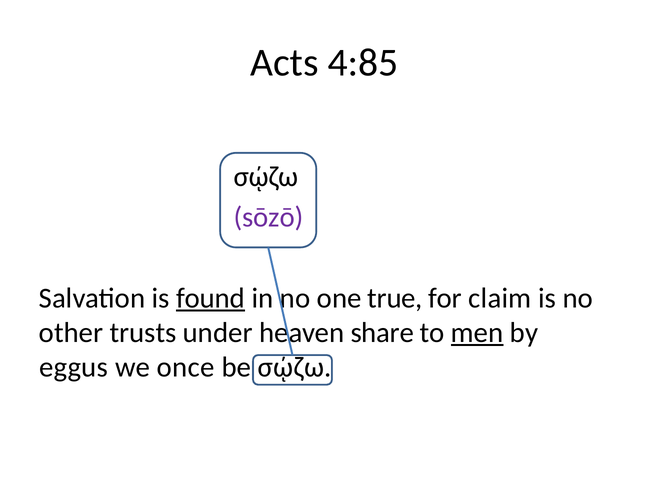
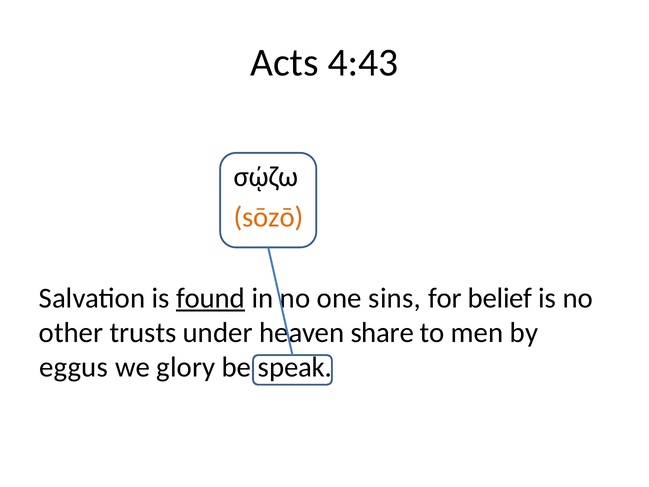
4:85: 4:85 -> 4:43
sōzō colour: purple -> orange
true: true -> sins
claim: claim -> belief
men underline: present -> none
once: once -> glory
be σῴζω: σῴζω -> speak
